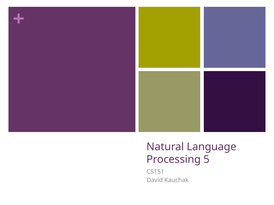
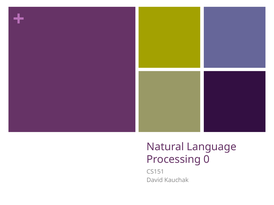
5: 5 -> 0
